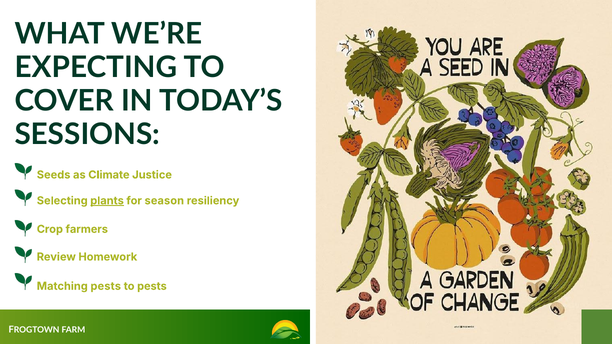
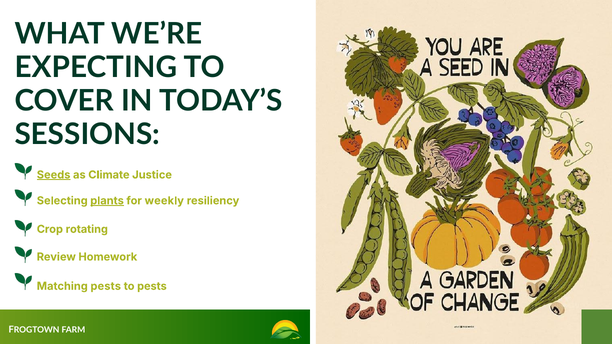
Seeds underline: none -> present
season: season -> weekly
farmers: farmers -> rotating
